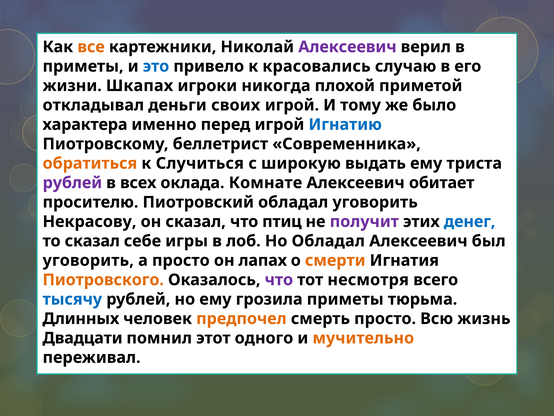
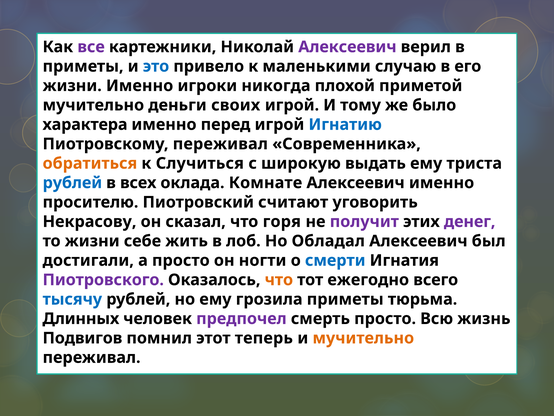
все colour: orange -> purple
красовались: красовались -> маленькими
жизни Шкапах: Шкапах -> Именно
откладывал at (93, 105): откладывал -> мучительно
Пиотровскому беллетрист: беллетрист -> переживал
рублей at (72, 183) colour: purple -> blue
Алексеевич обитает: обитает -> именно
Пиотровский обладал: обладал -> считают
птиц: птиц -> горя
денег colour: blue -> purple
то сказал: сказал -> жизни
игры: игры -> жить
уговорить at (88, 260): уговорить -> достигали
лапах: лапах -> ногти
смерти colour: orange -> blue
Пиотровского colour: orange -> purple
что at (279, 280) colour: purple -> orange
несмотря: несмотря -> ежегодно
предпочел colour: orange -> purple
Двадцати: Двадцати -> Подвигов
одного: одного -> теперь
